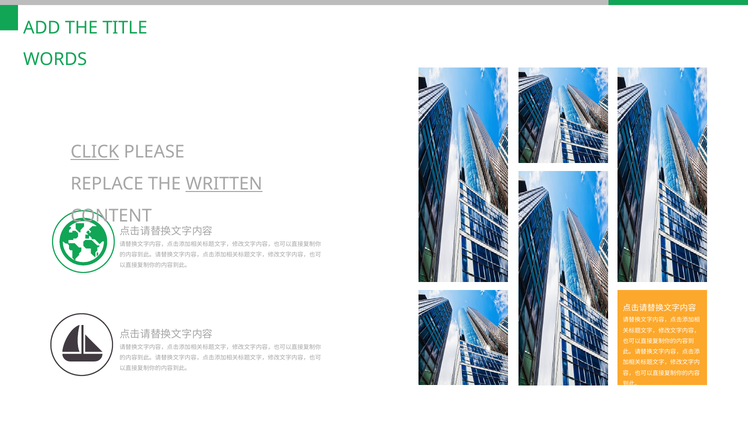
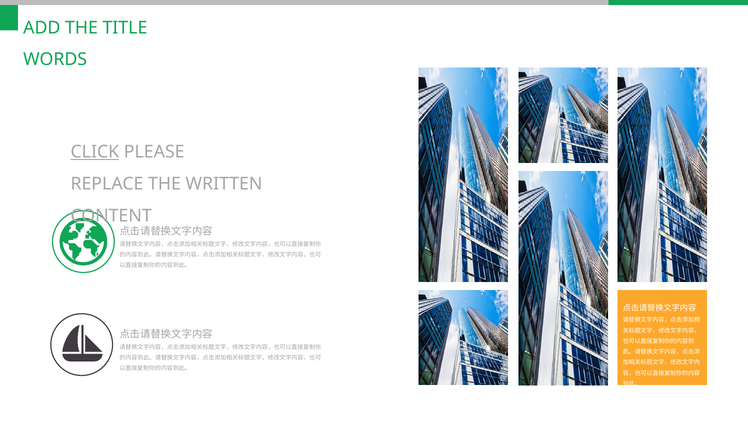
WRITTEN underline: present -> none
